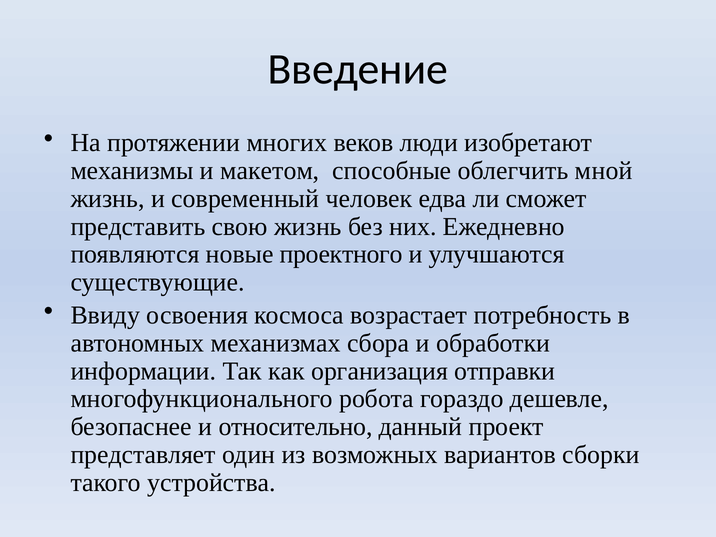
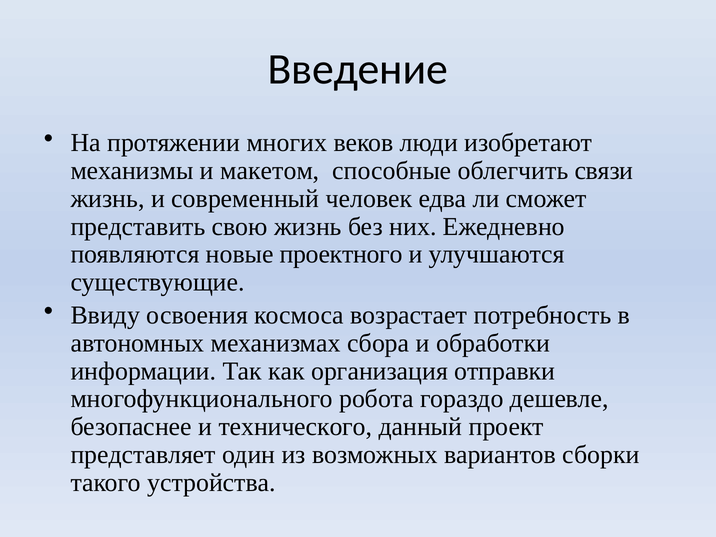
мной: мной -> связи
относительно: относительно -> технического
